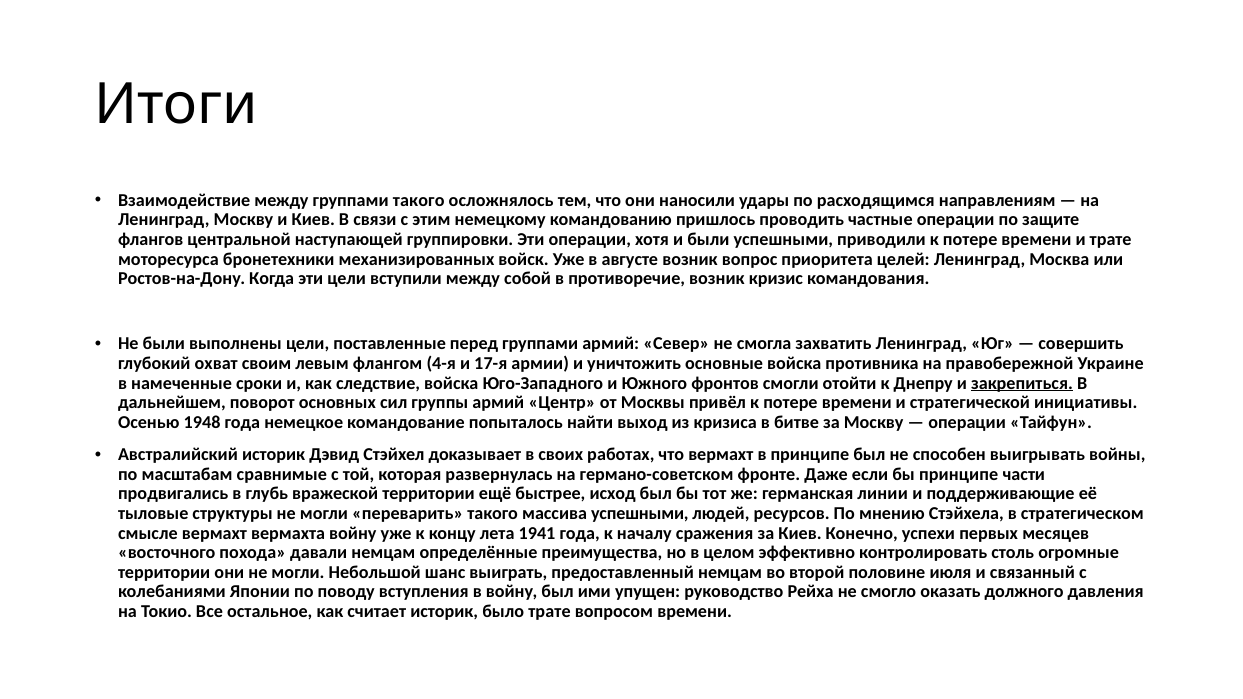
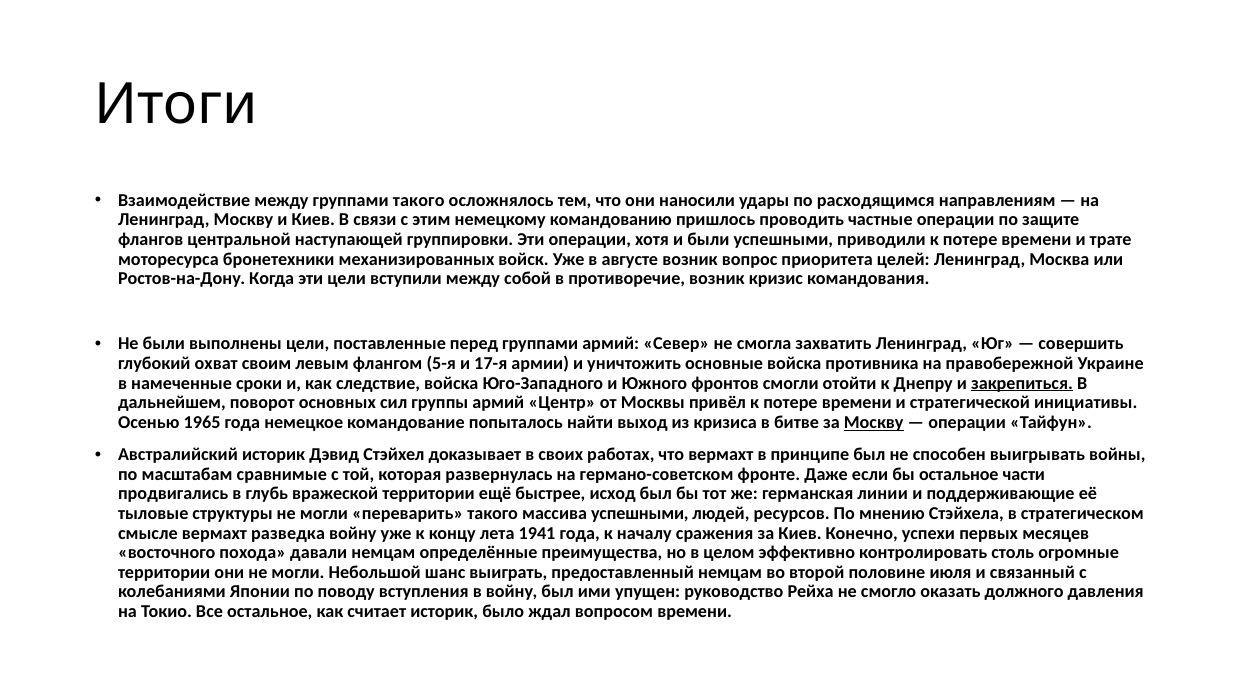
4-я: 4-я -> 5-я
1948: 1948 -> 1965
Москву at (874, 422) underline: none -> present
бы принципе: принципе -> остальное
вермахта: вермахта -> разведка
было трате: трате -> ждал
